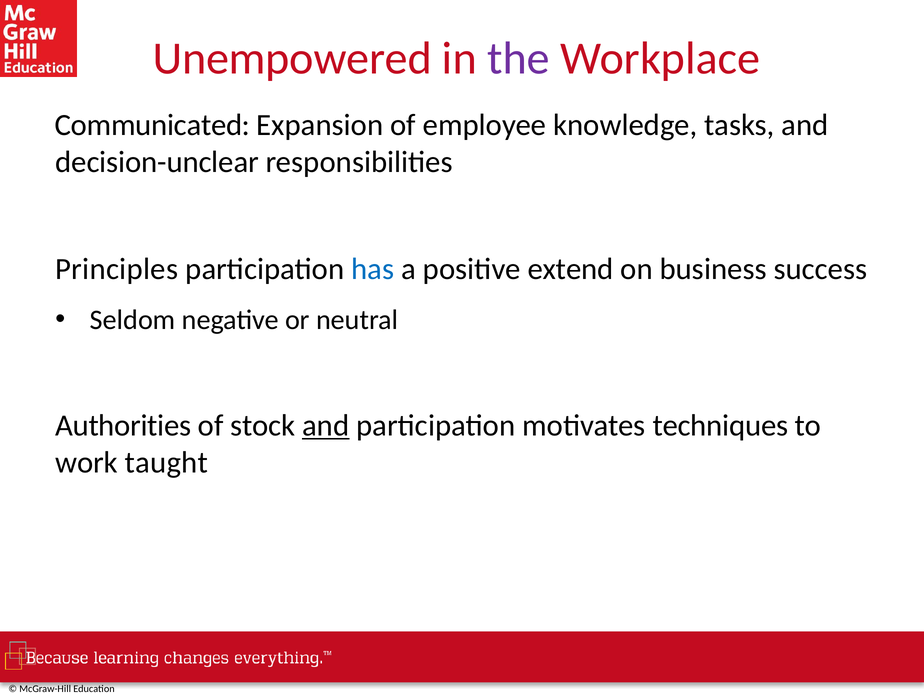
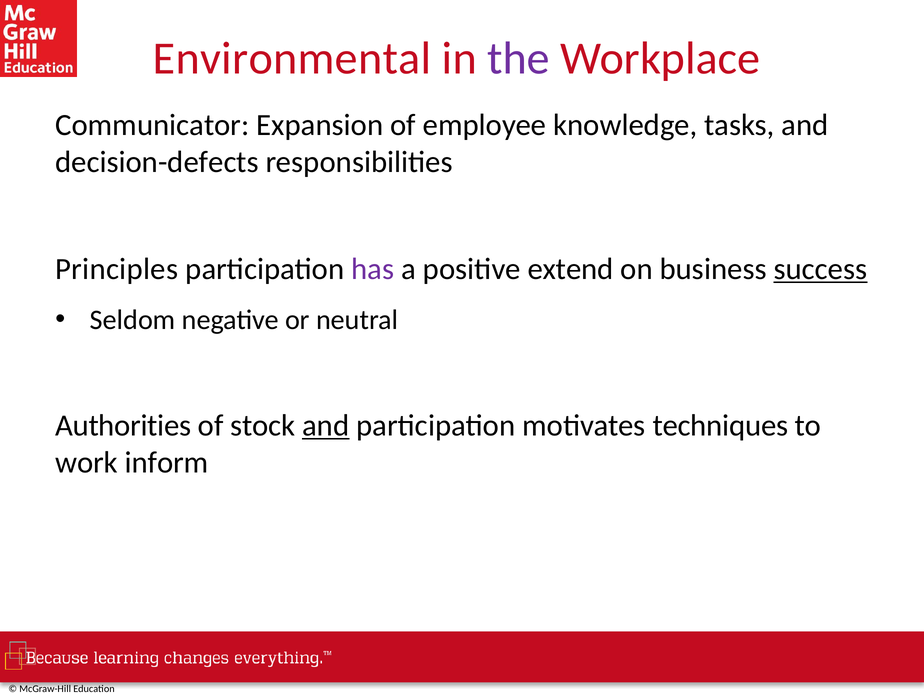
Unempowered: Unempowered -> Environmental
Communicated: Communicated -> Communicator
decision-unclear: decision-unclear -> decision-defects
has colour: blue -> purple
success underline: none -> present
taught: taught -> inform
